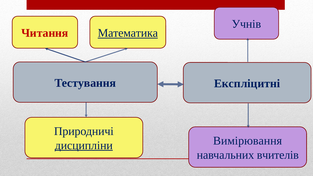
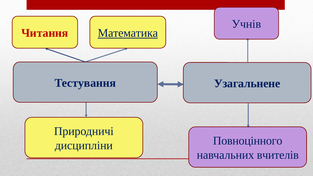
Експліцитні: Експліцитні -> Узагальнене
Вимірювання: Вимірювання -> Повноцінного
дисципліни underline: present -> none
